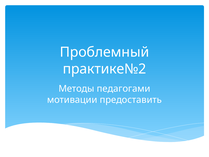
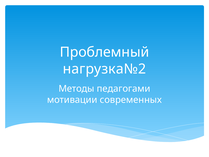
практике№2: практике№2 -> нагрузка№2
предоставить: предоставить -> современных
